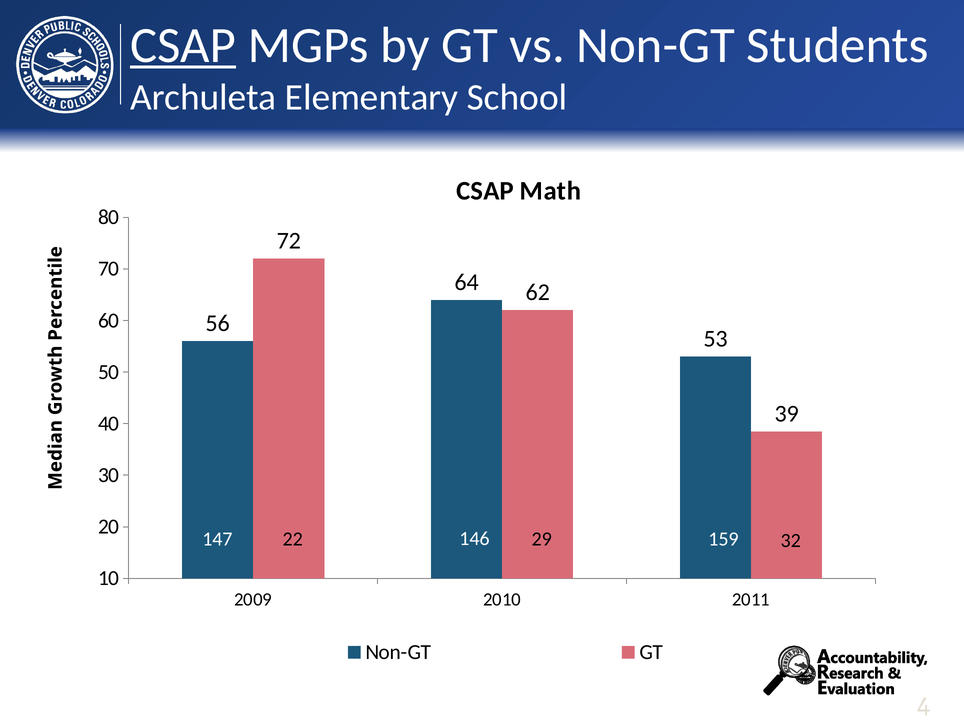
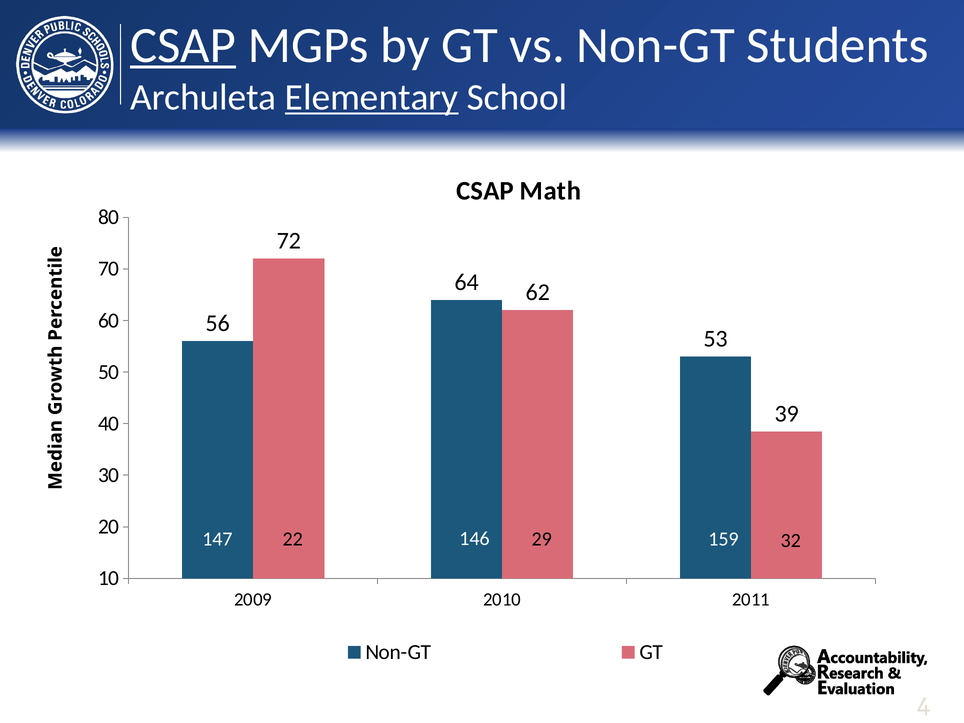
Elementary underline: none -> present
